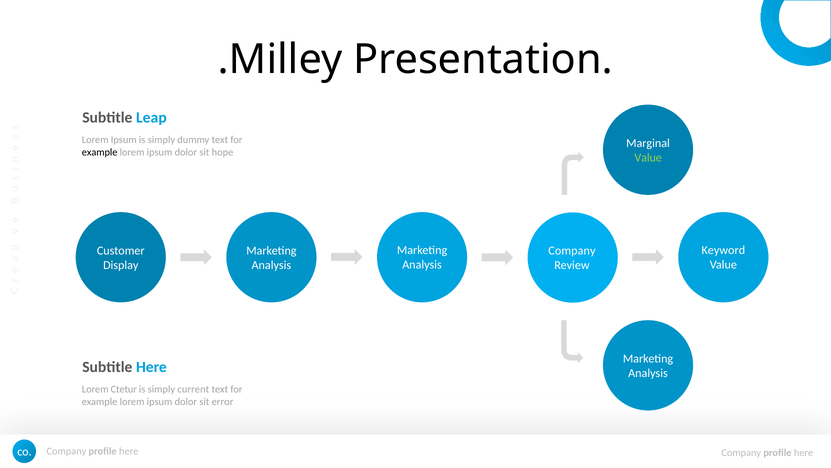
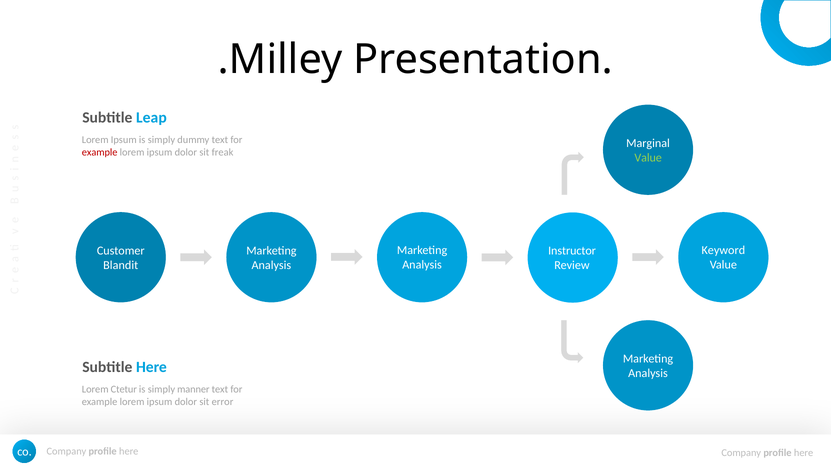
example at (100, 152) colour: black -> red
hope: hope -> freak
Company at (572, 250): Company -> Instructor
Display: Display -> Blandit
current: current -> manner
